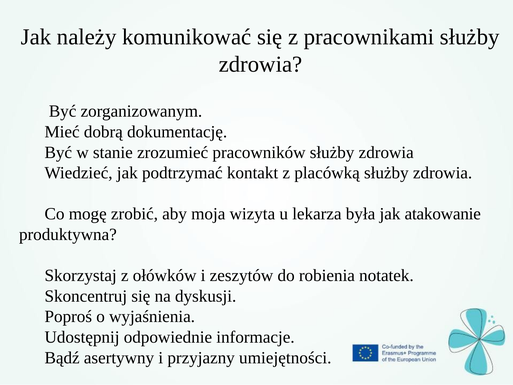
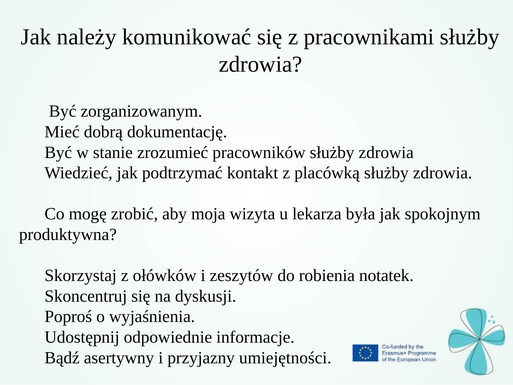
atakowanie: atakowanie -> spokojnym
